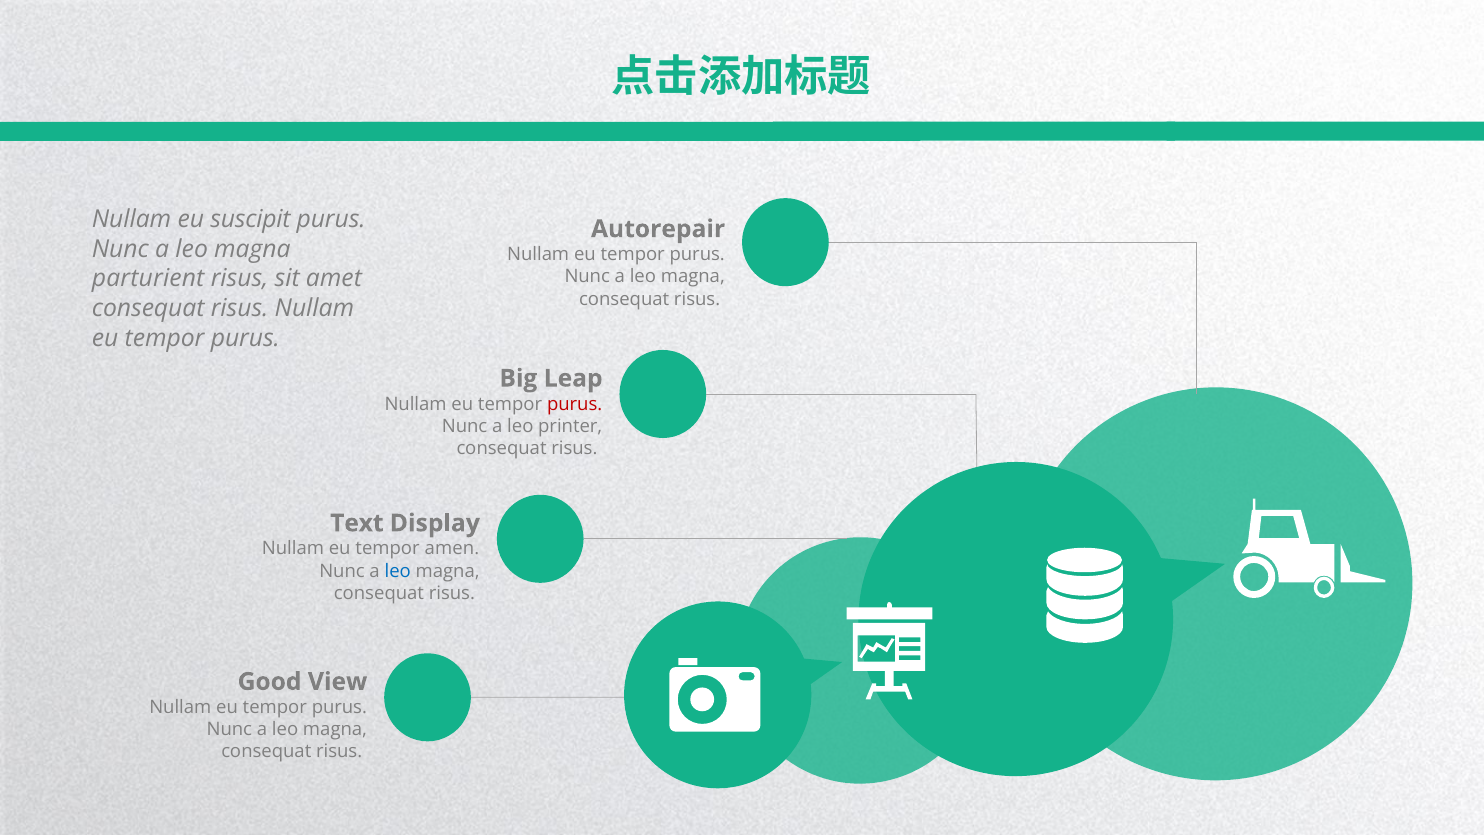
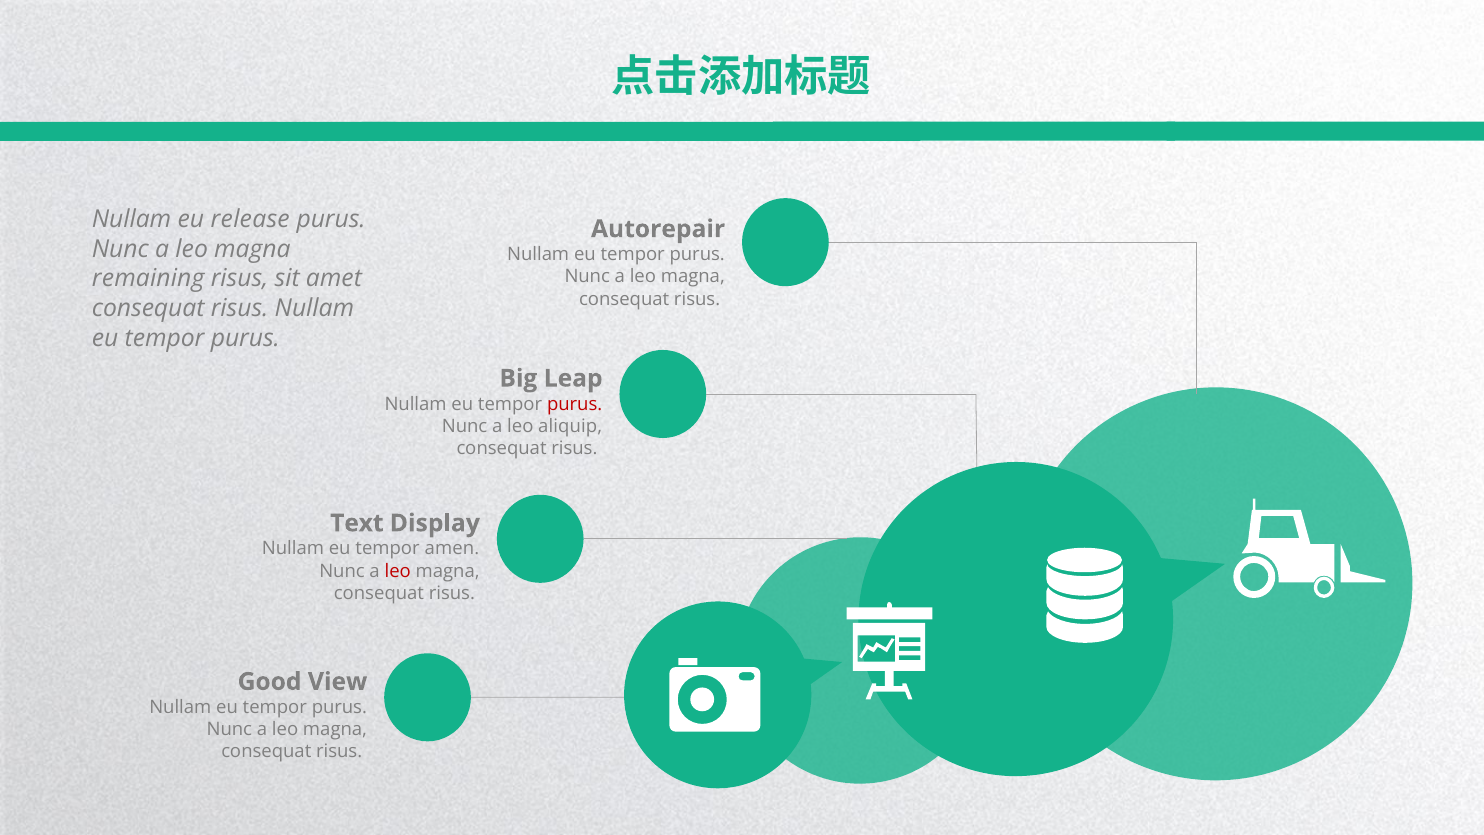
suscipit: suscipit -> release
parturient: parturient -> remaining
printer: printer -> aliquip
leo at (398, 571) colour: blue -> red
